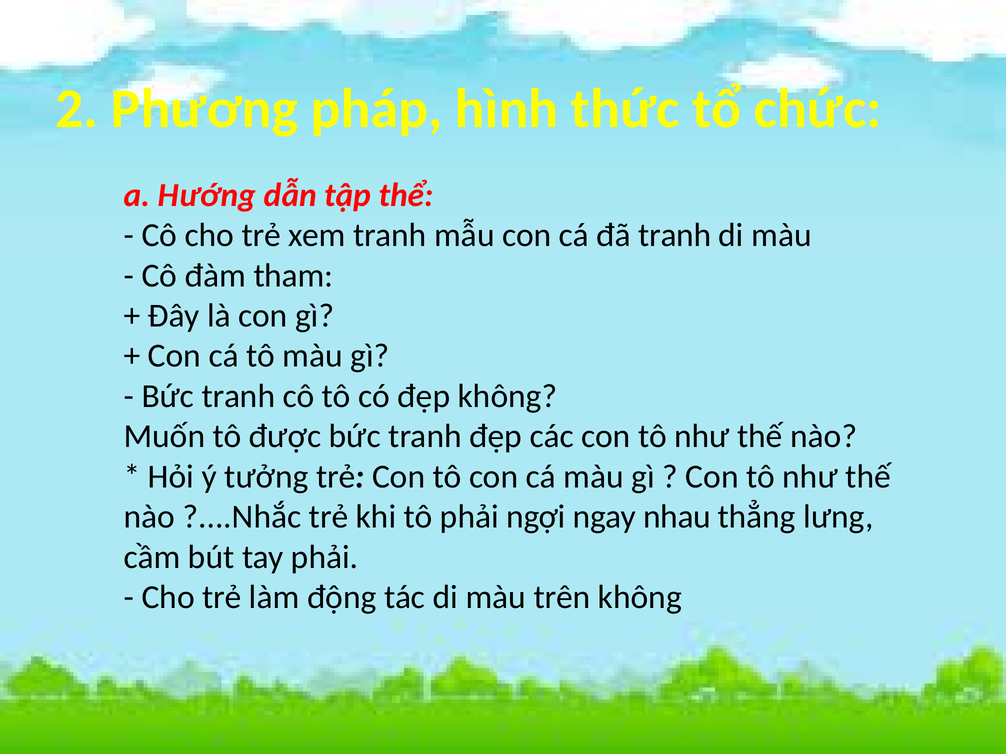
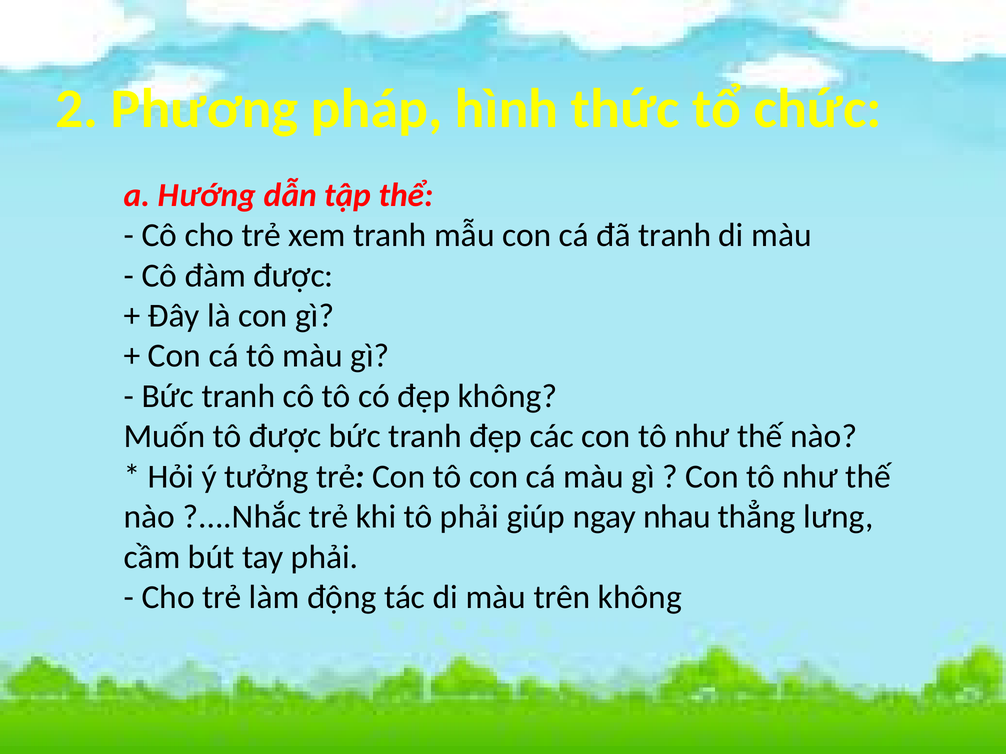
đàm tham: tham -> được
ngợi: ngợi -> giúp
